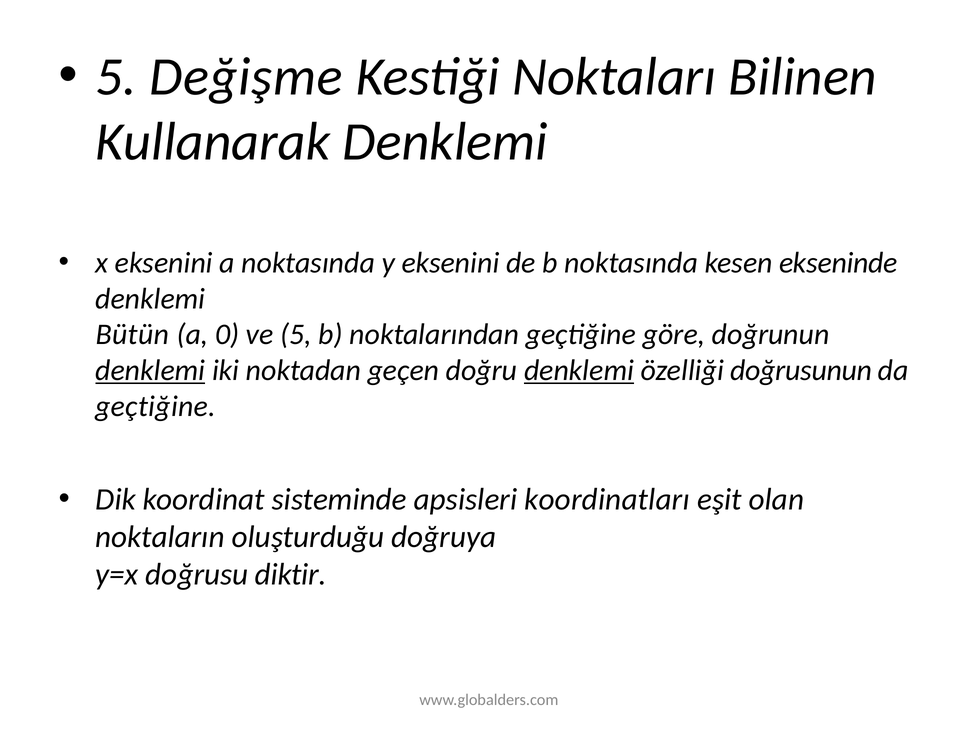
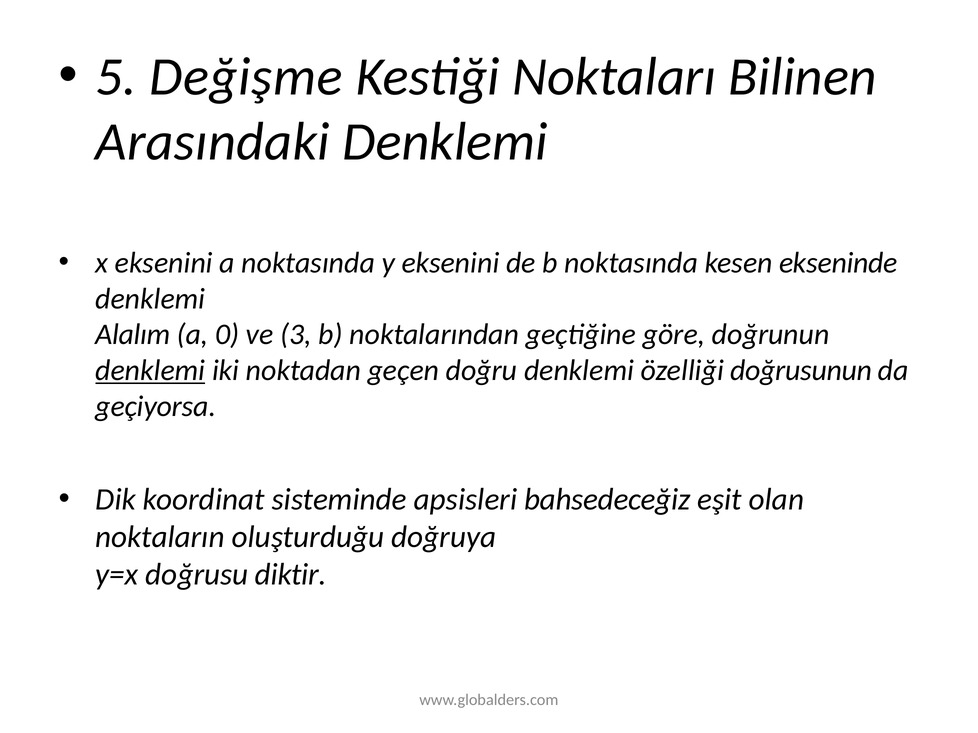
Kullanarak: Kullanarak -> Arasındaki
Bütün: Bütün -> Alalım
ve 5: 5 -> 3
denklemi at (579, 371) underline: present -> none
geçtiğine at (156, 406): geçtiğine -> geçiyorsa
koordinatları: koordinatları -> bahsedeceğiz
